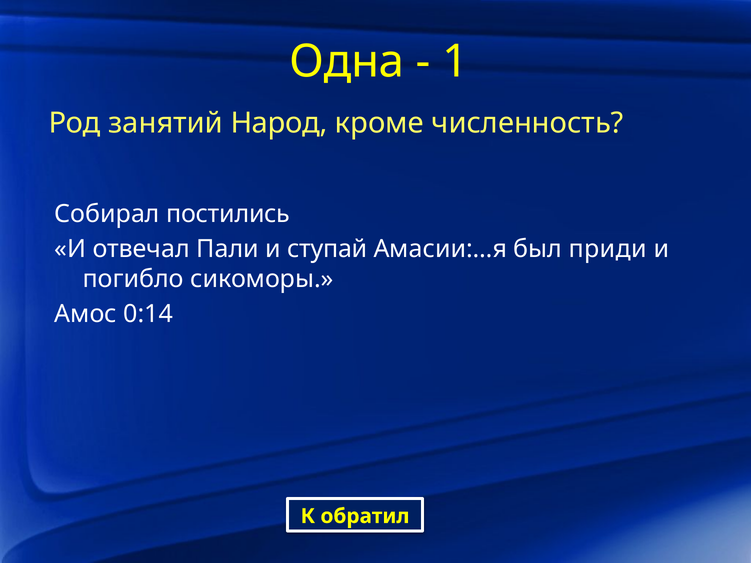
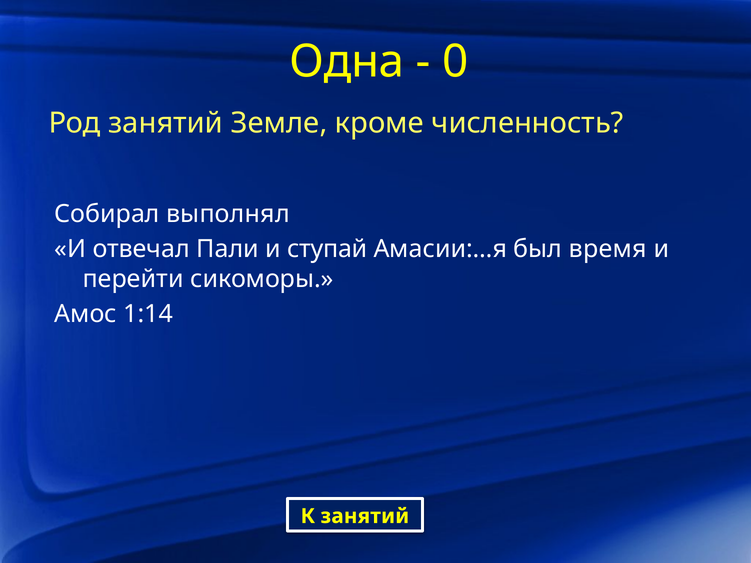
1: 1 -> 0
Народ: Народ -> Земле
постились: постились -> выполнял
приди: приди -> время
погибло: погибло -> перейти
0:14: 0:14 -> 1:14
К обратил: обратил -> занятий
